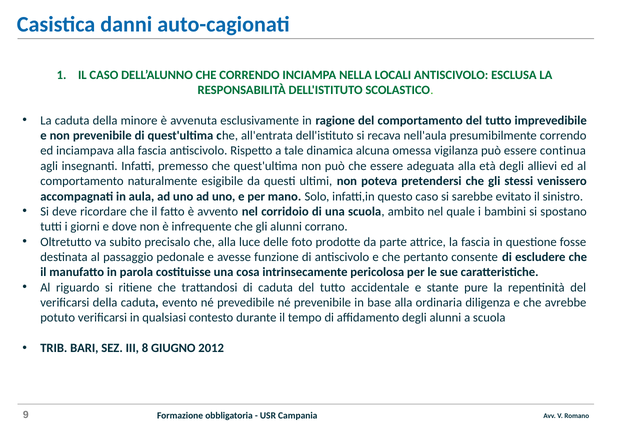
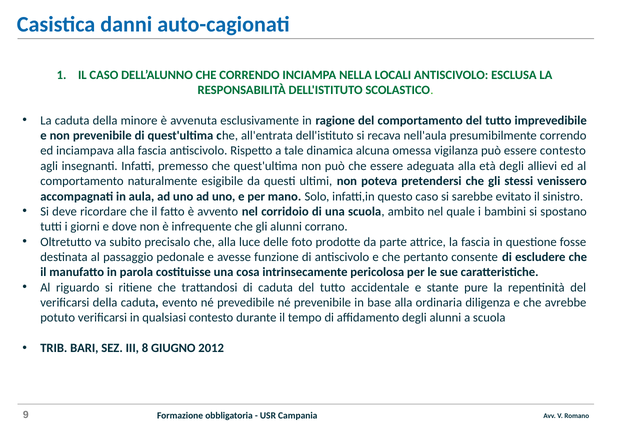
essere continua: continua -> contesto
